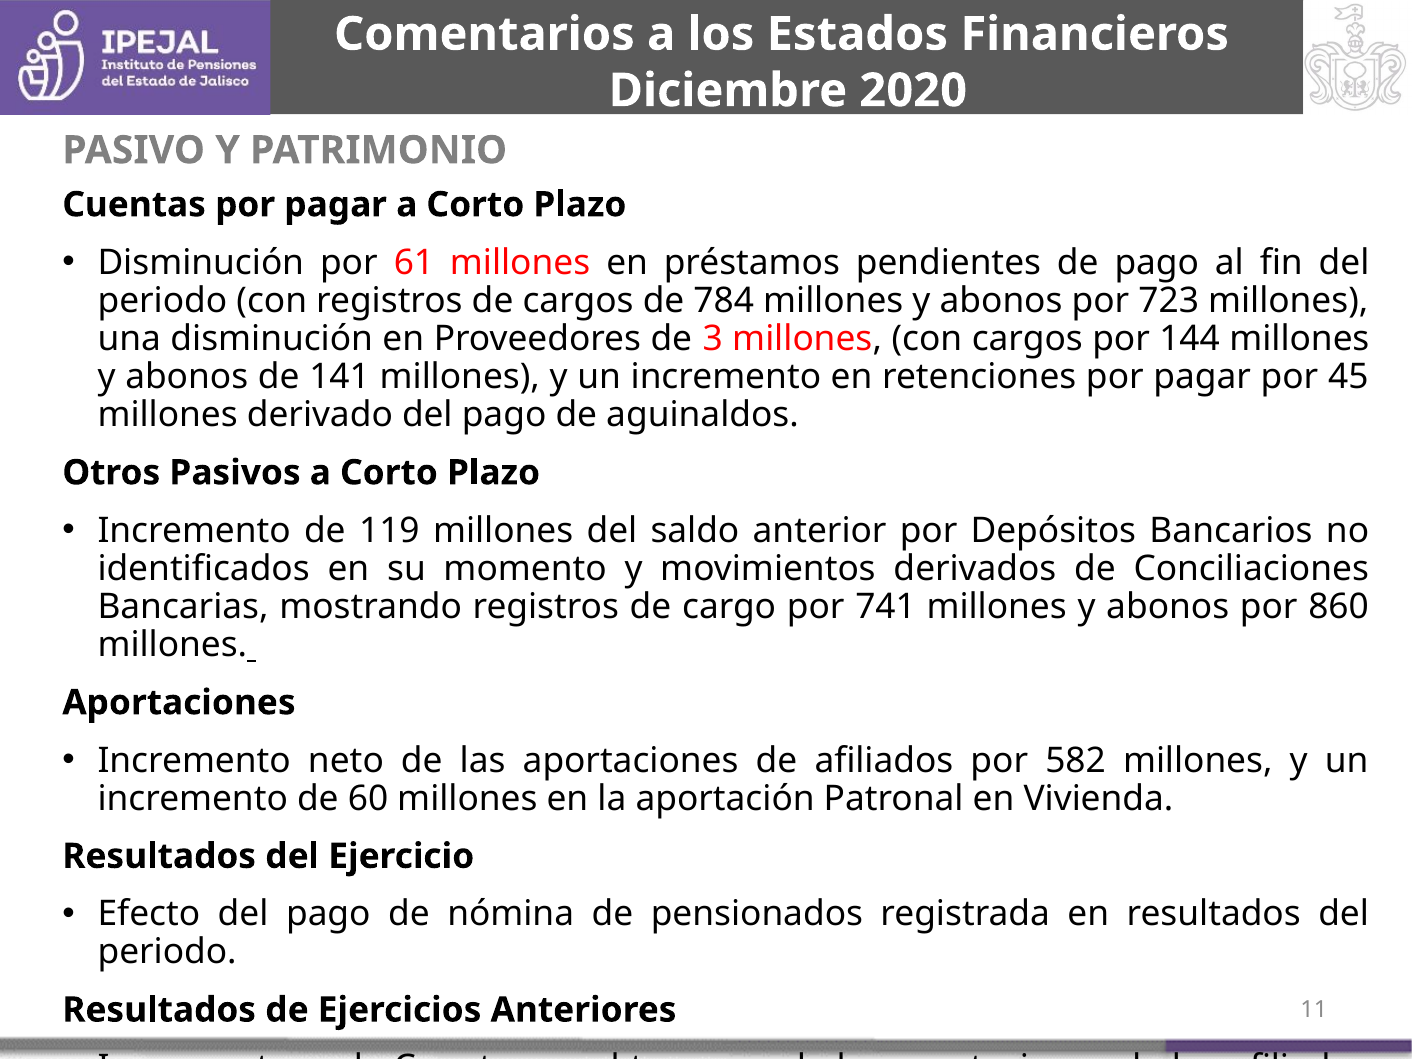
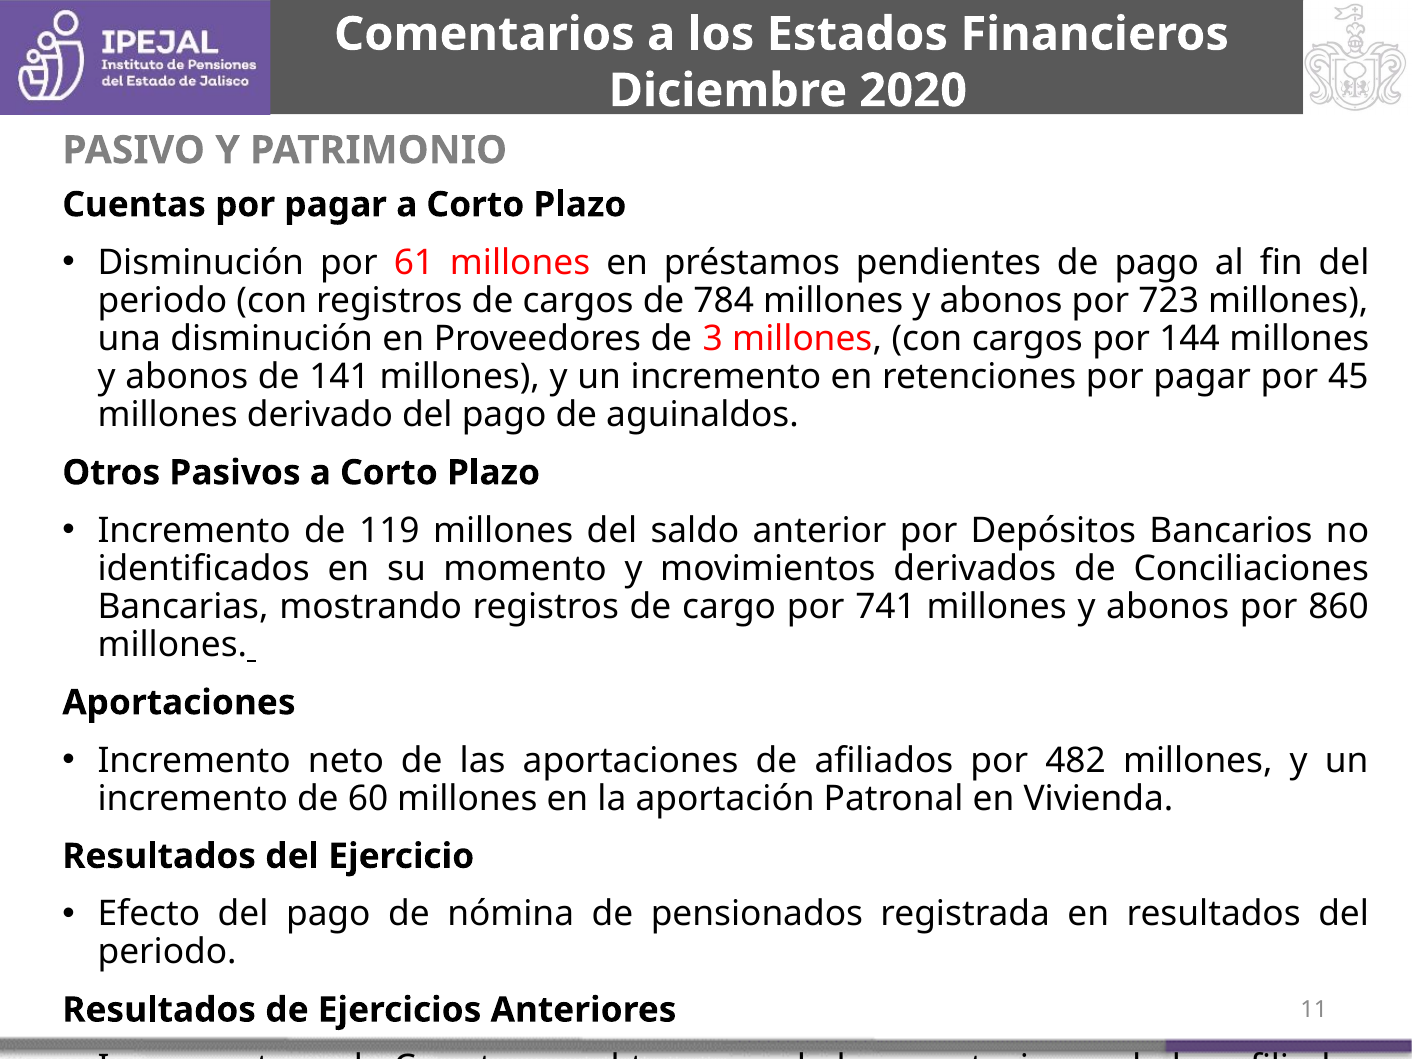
582: 582 -> 482
